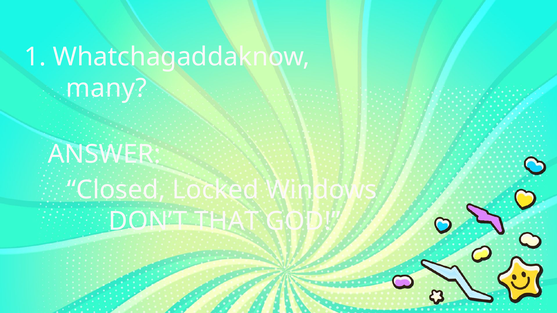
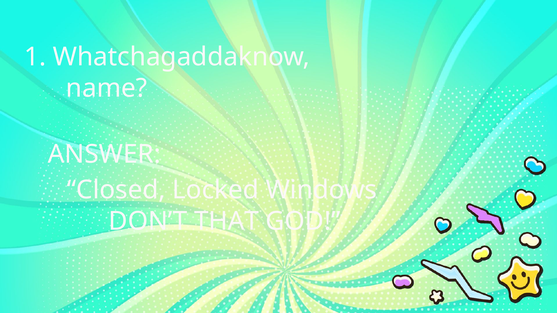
many: many -> name
